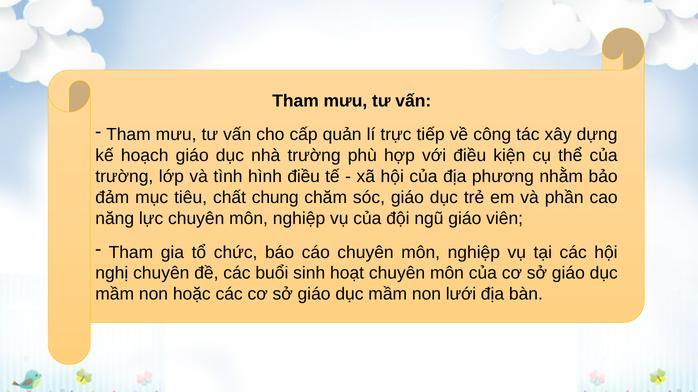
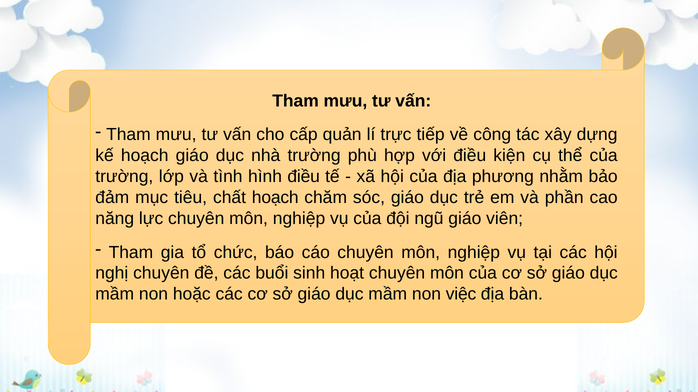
chất chung: chung -> hoạch
lưới: lưới -> việc
